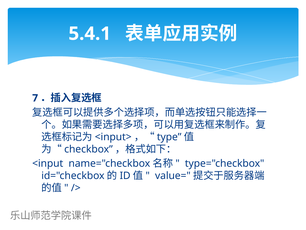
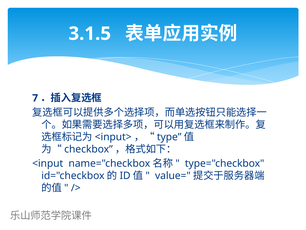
5.4.1: 5.4.1 -> 3.1.5
